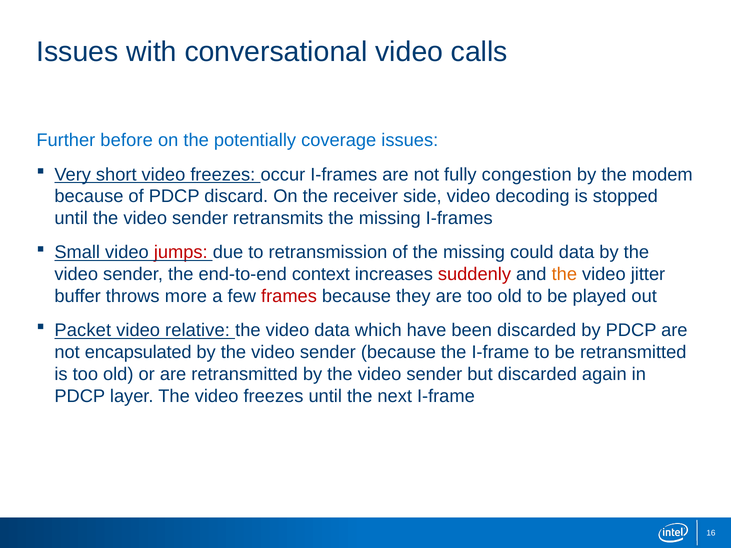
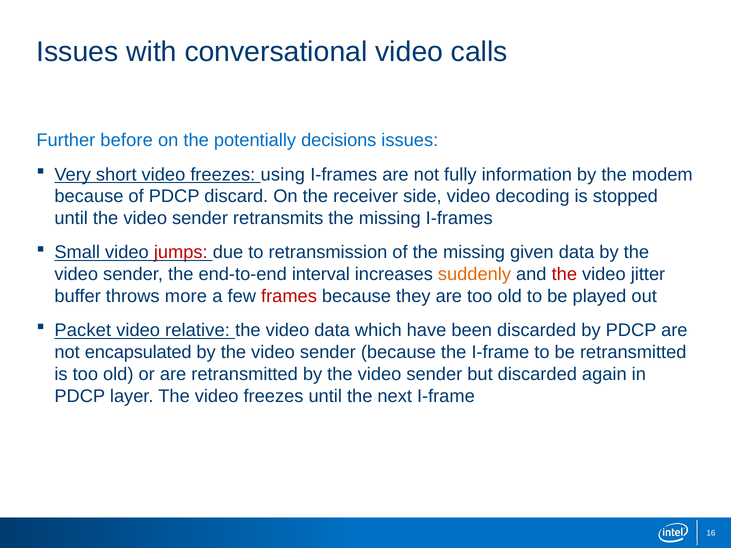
coverage: coverage -> decisions
occur: occur -> using
congestion: congestion -> information
could: could -> given
context: context -> interval
suddenly colour: red -> orange
the at (564, 275) colour: orange -> red
